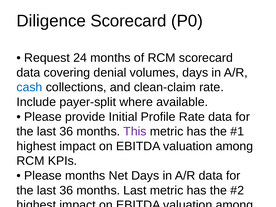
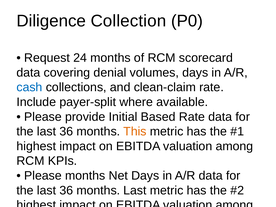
Diligence Scorecard: Scorecard -> Collection
Profile: Profile -> Based
This at (135, 131) colour: purple -> orange
